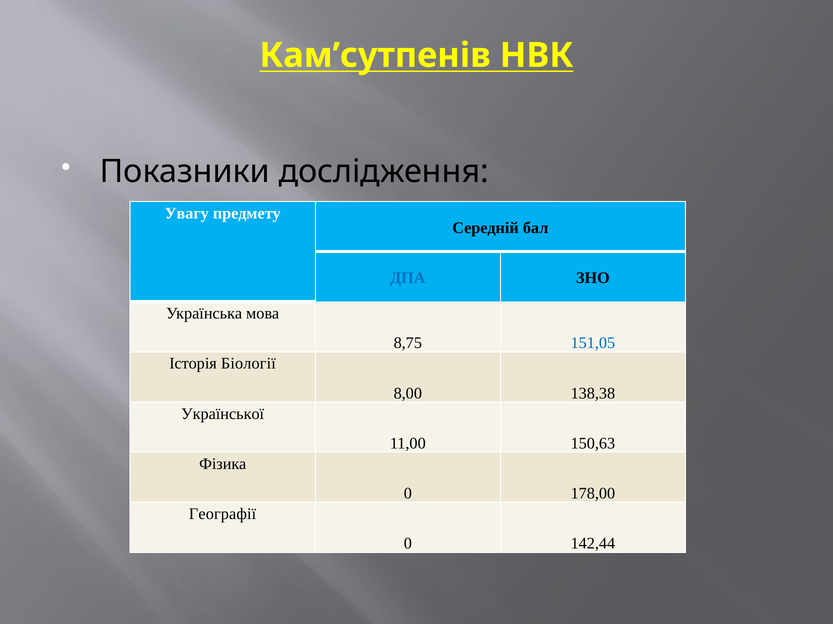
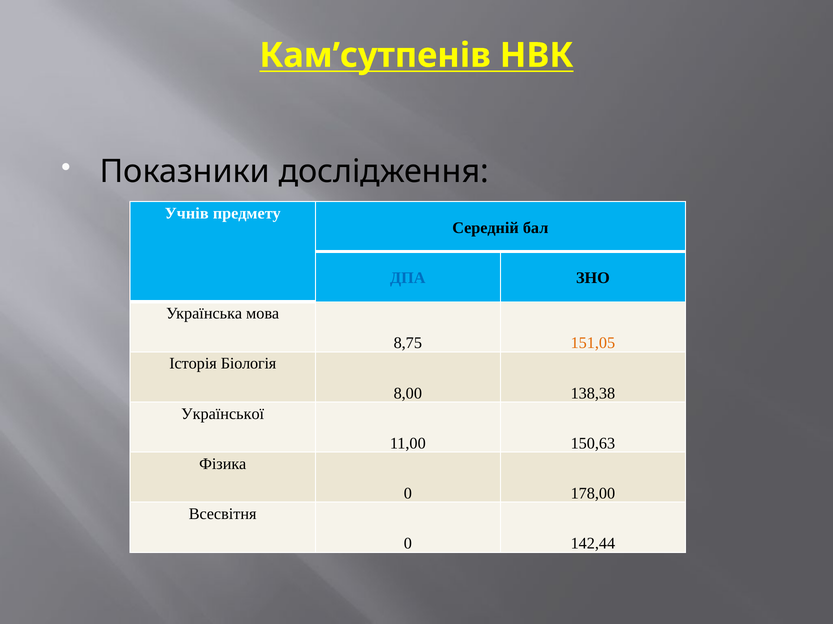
Увагу: Увагу -> Учнів
151,05 colour: blue -> orange
Біології: Біології -> Біологія
Географії: Географії -> Всесвітня
